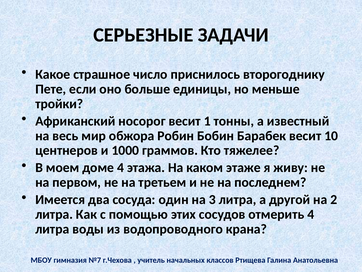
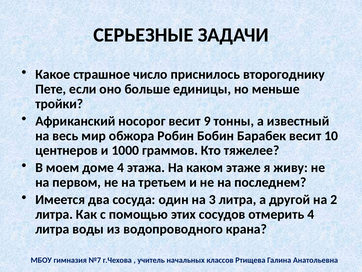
1: 1 -> 9
